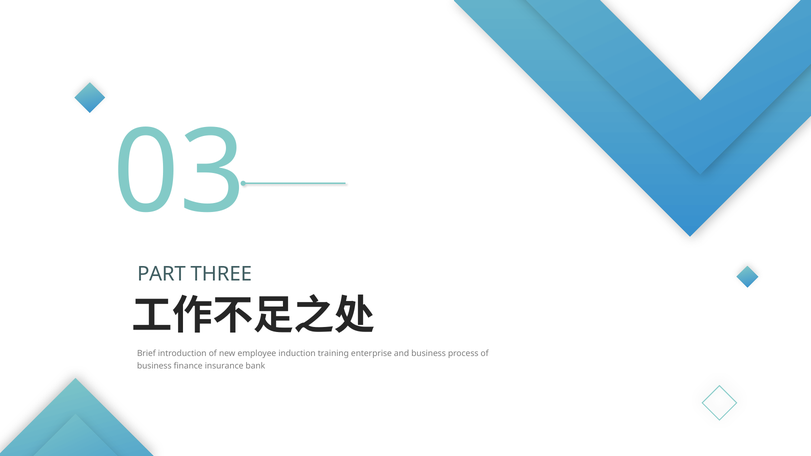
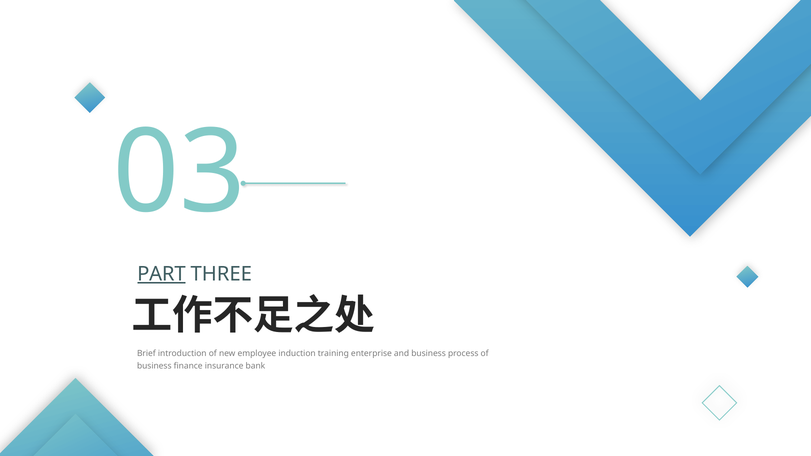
PART underline: none -> present
